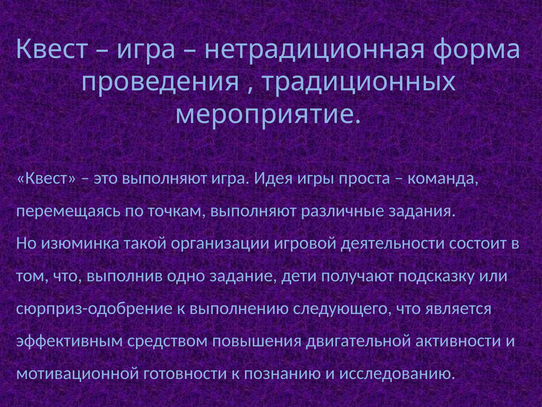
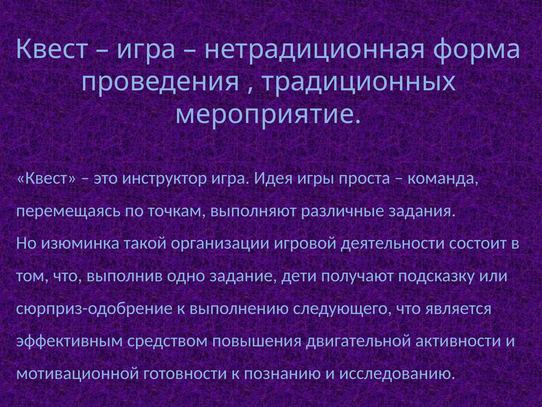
это выполняют: выполняют -> инструктор
